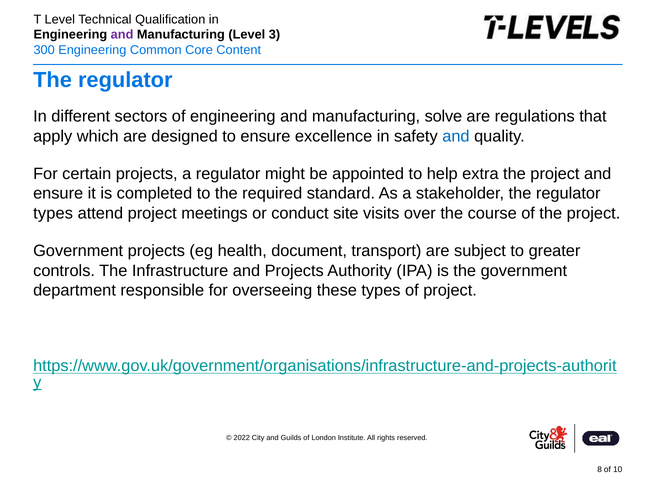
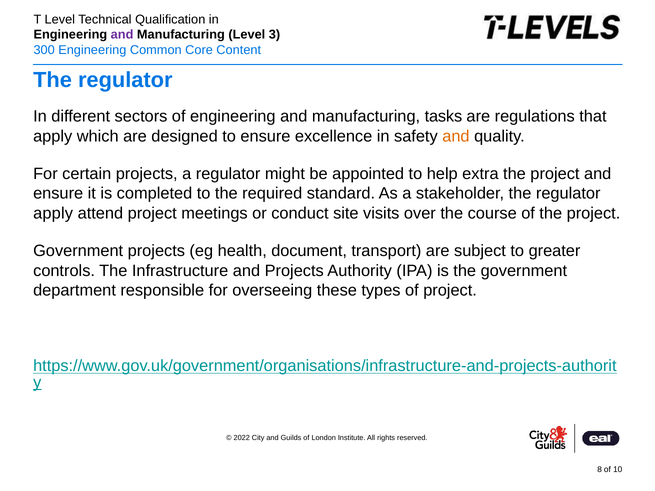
solve: solve -> tasks
and at (456, 136) colour: blue -> orange
types at (53, 213): types -> apply
